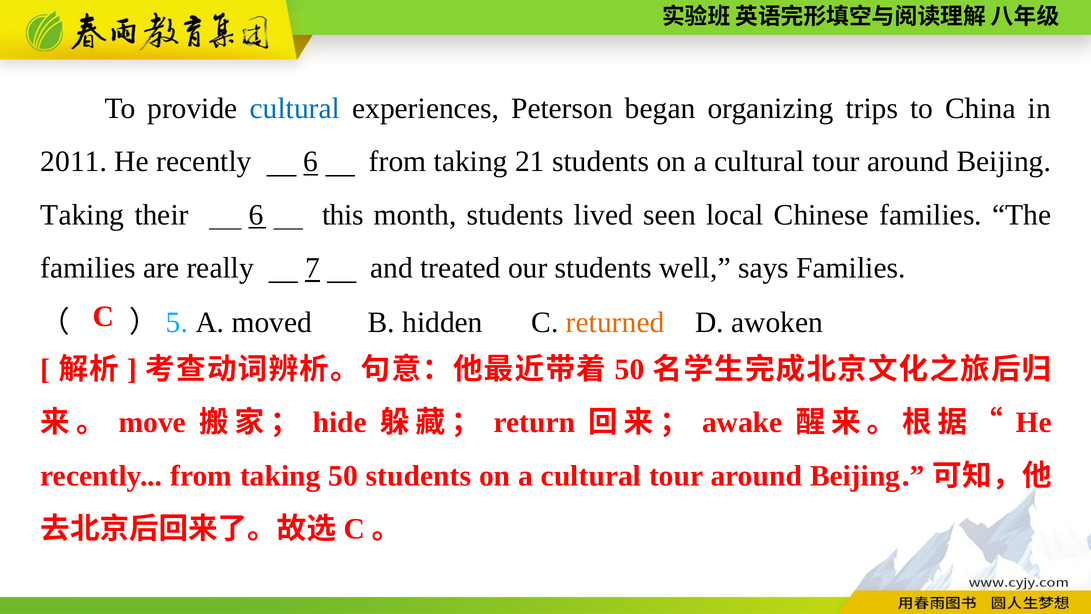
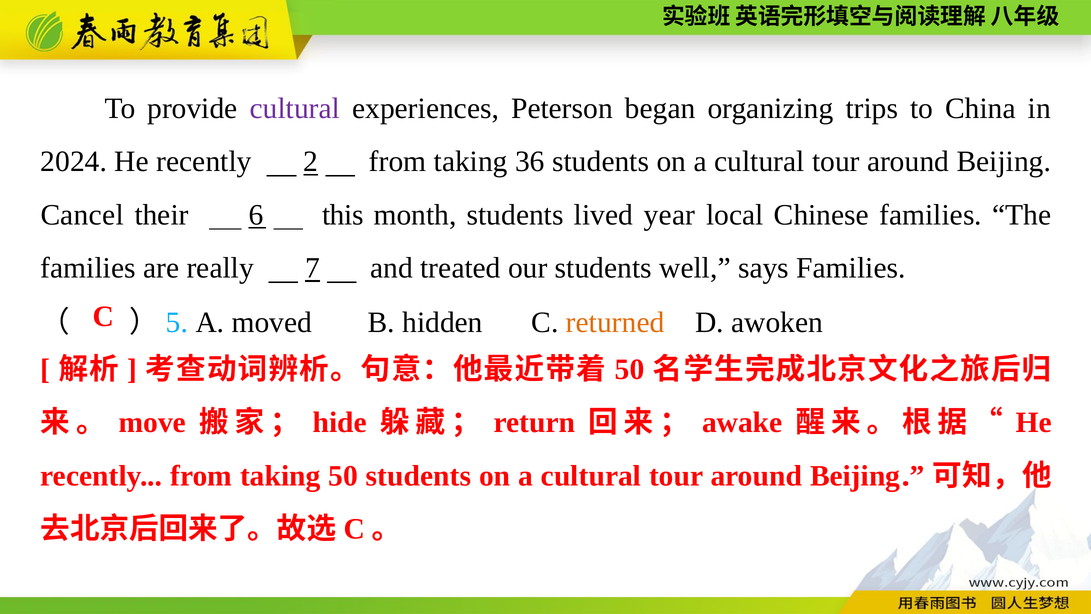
cultural at (295, 108) colour: blue -> purple
2011: 2011 -> 2024
recently 6: 6 -> 2
21: 21 -> 36
Taking at (82, 215): Taking -> Cancel
seen: seen -> year
